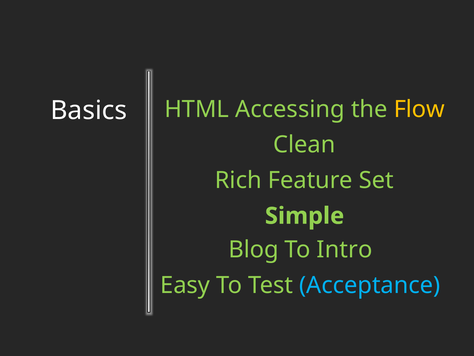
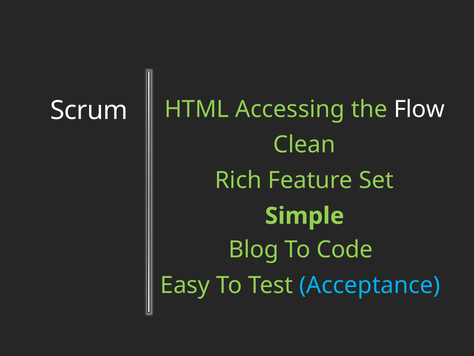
Basics: Basics -> Scrum
Flow colour: yellow -> white
Intro: Intro -> Code
